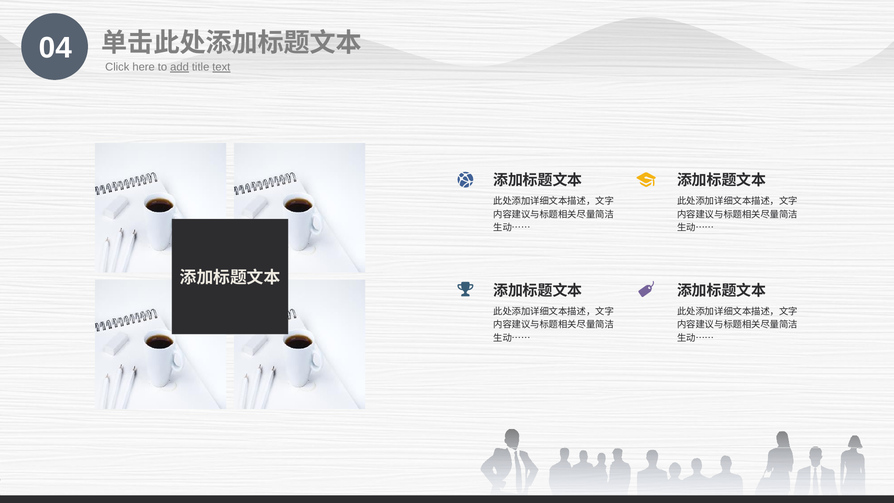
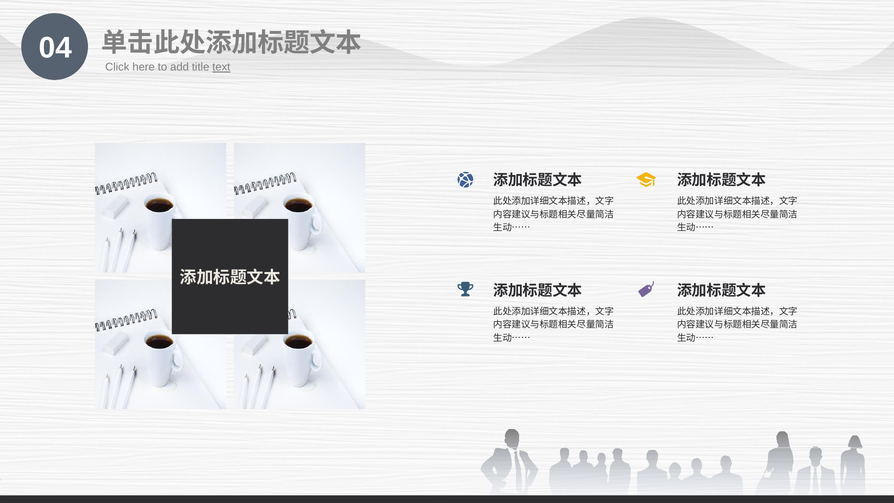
add underline: present -> none
